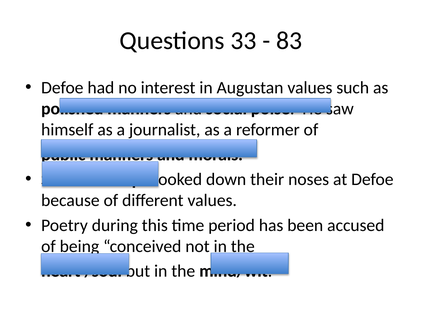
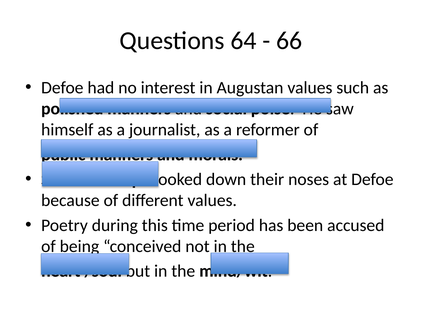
33: 33 -> 64
83: 83 -> 66
